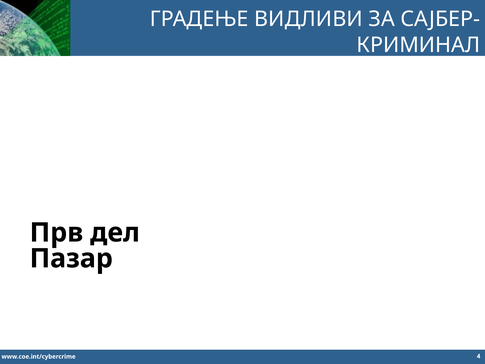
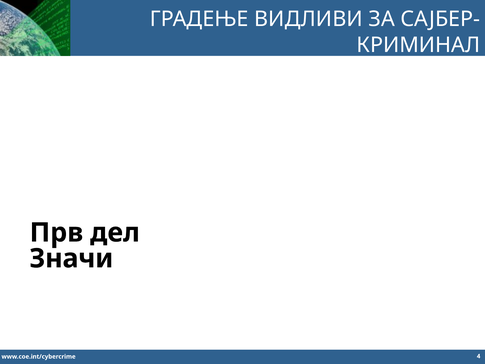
Пазар: Пазар -> Значи
